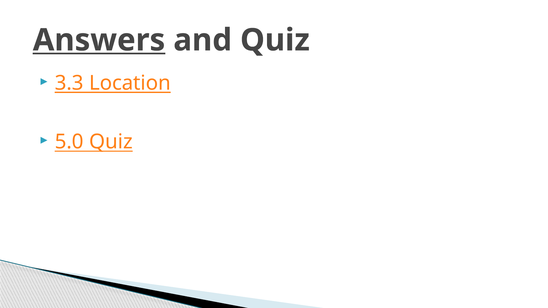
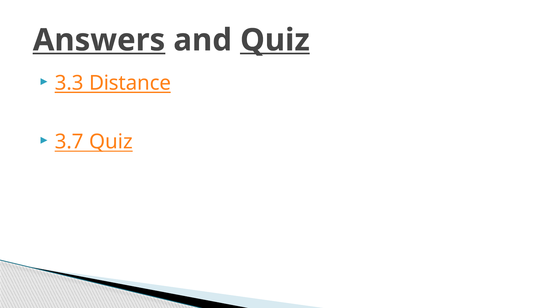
Quiz at (275, 40) underline: none -> present
Location: Location -> Distance
5.0: 5.0 -> 3.7
